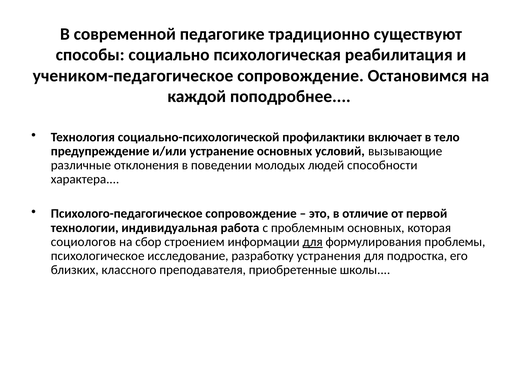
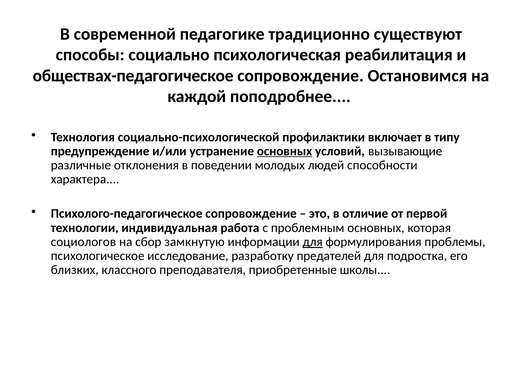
учеником-педагогическое: учеником-педагогическое -> обществах-педагогическое
тело: тело -> типу
основных at (285, 151) underline: none -> present
строением: строением -> замкнутую
устранения: устранения -> предателей
